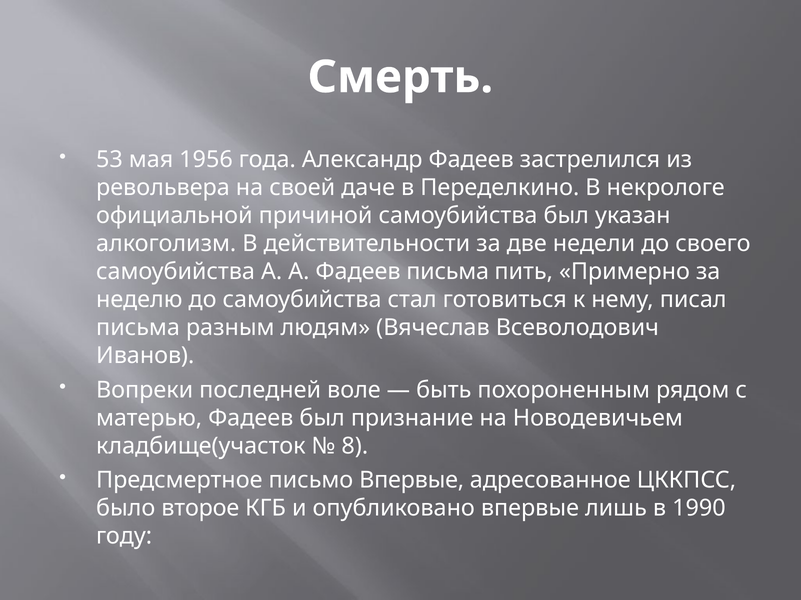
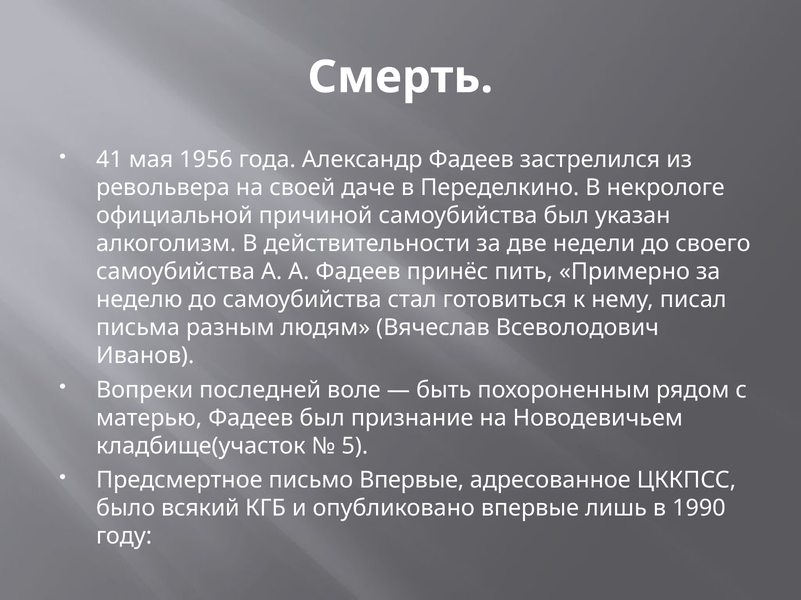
53: 53 -> 41
Фадеев письма: письма -> принёс
8: 8 -> 5
второе: второе -> всякий
